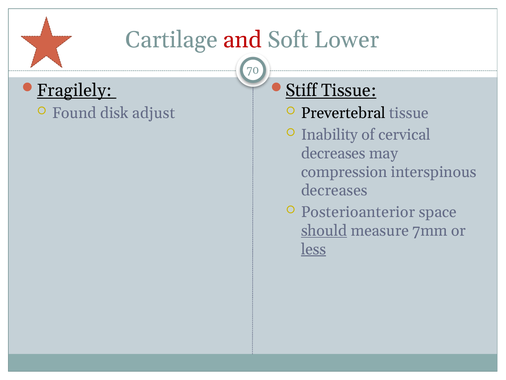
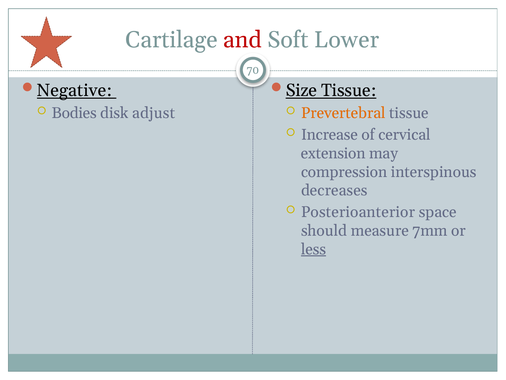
Fragilely: Fragilely -> Negative
Stiff: Stiff -> Size
Found: Found -> Bodies
Prevertebral colour: black -> orange
Inability: Inability -> Increase
decreases at (333, 153): decreases -> extension
should underline: present -> none
